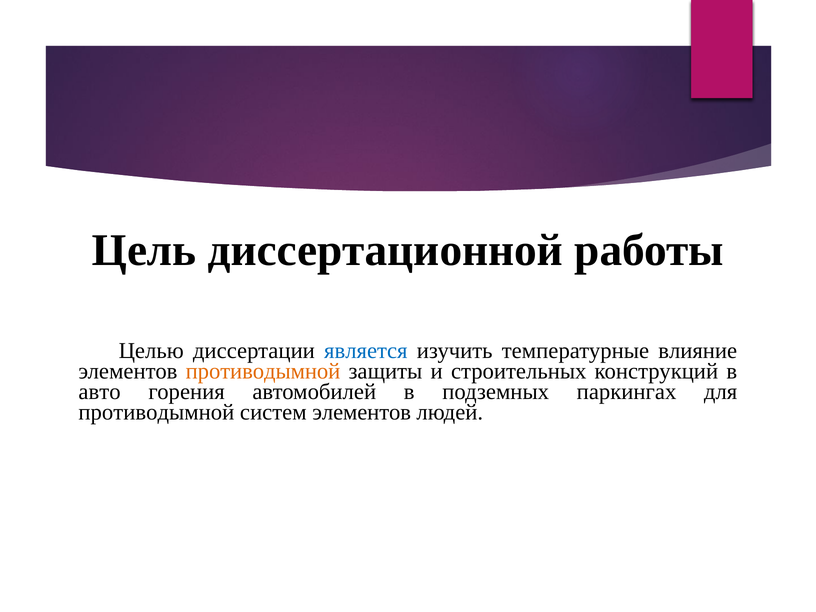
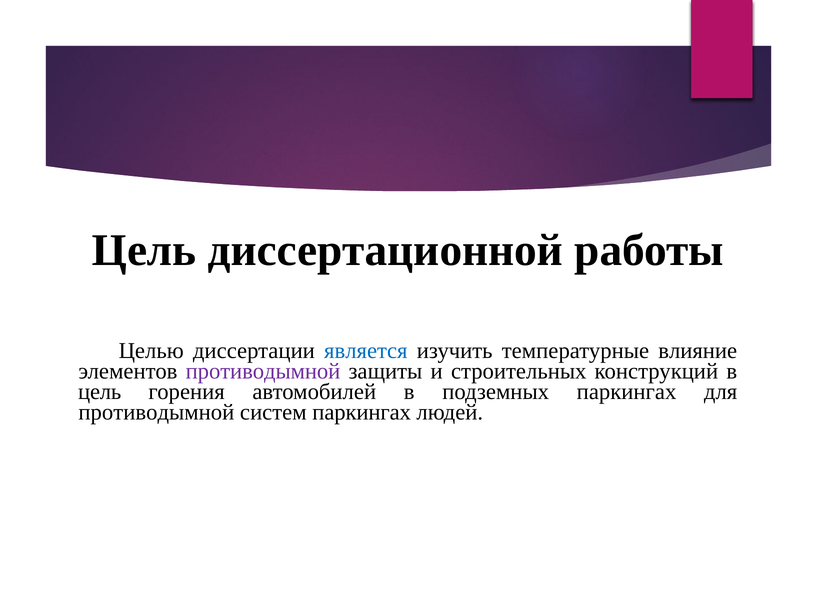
противодымной at (263, 371) colour: orange -> purple
авто at (100, 392): авто -> цель
систем элементов: элементов -> паркингах
